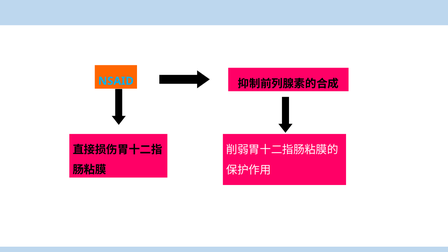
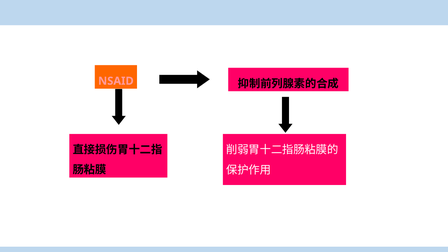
NSAID colour: light blue -> pink
